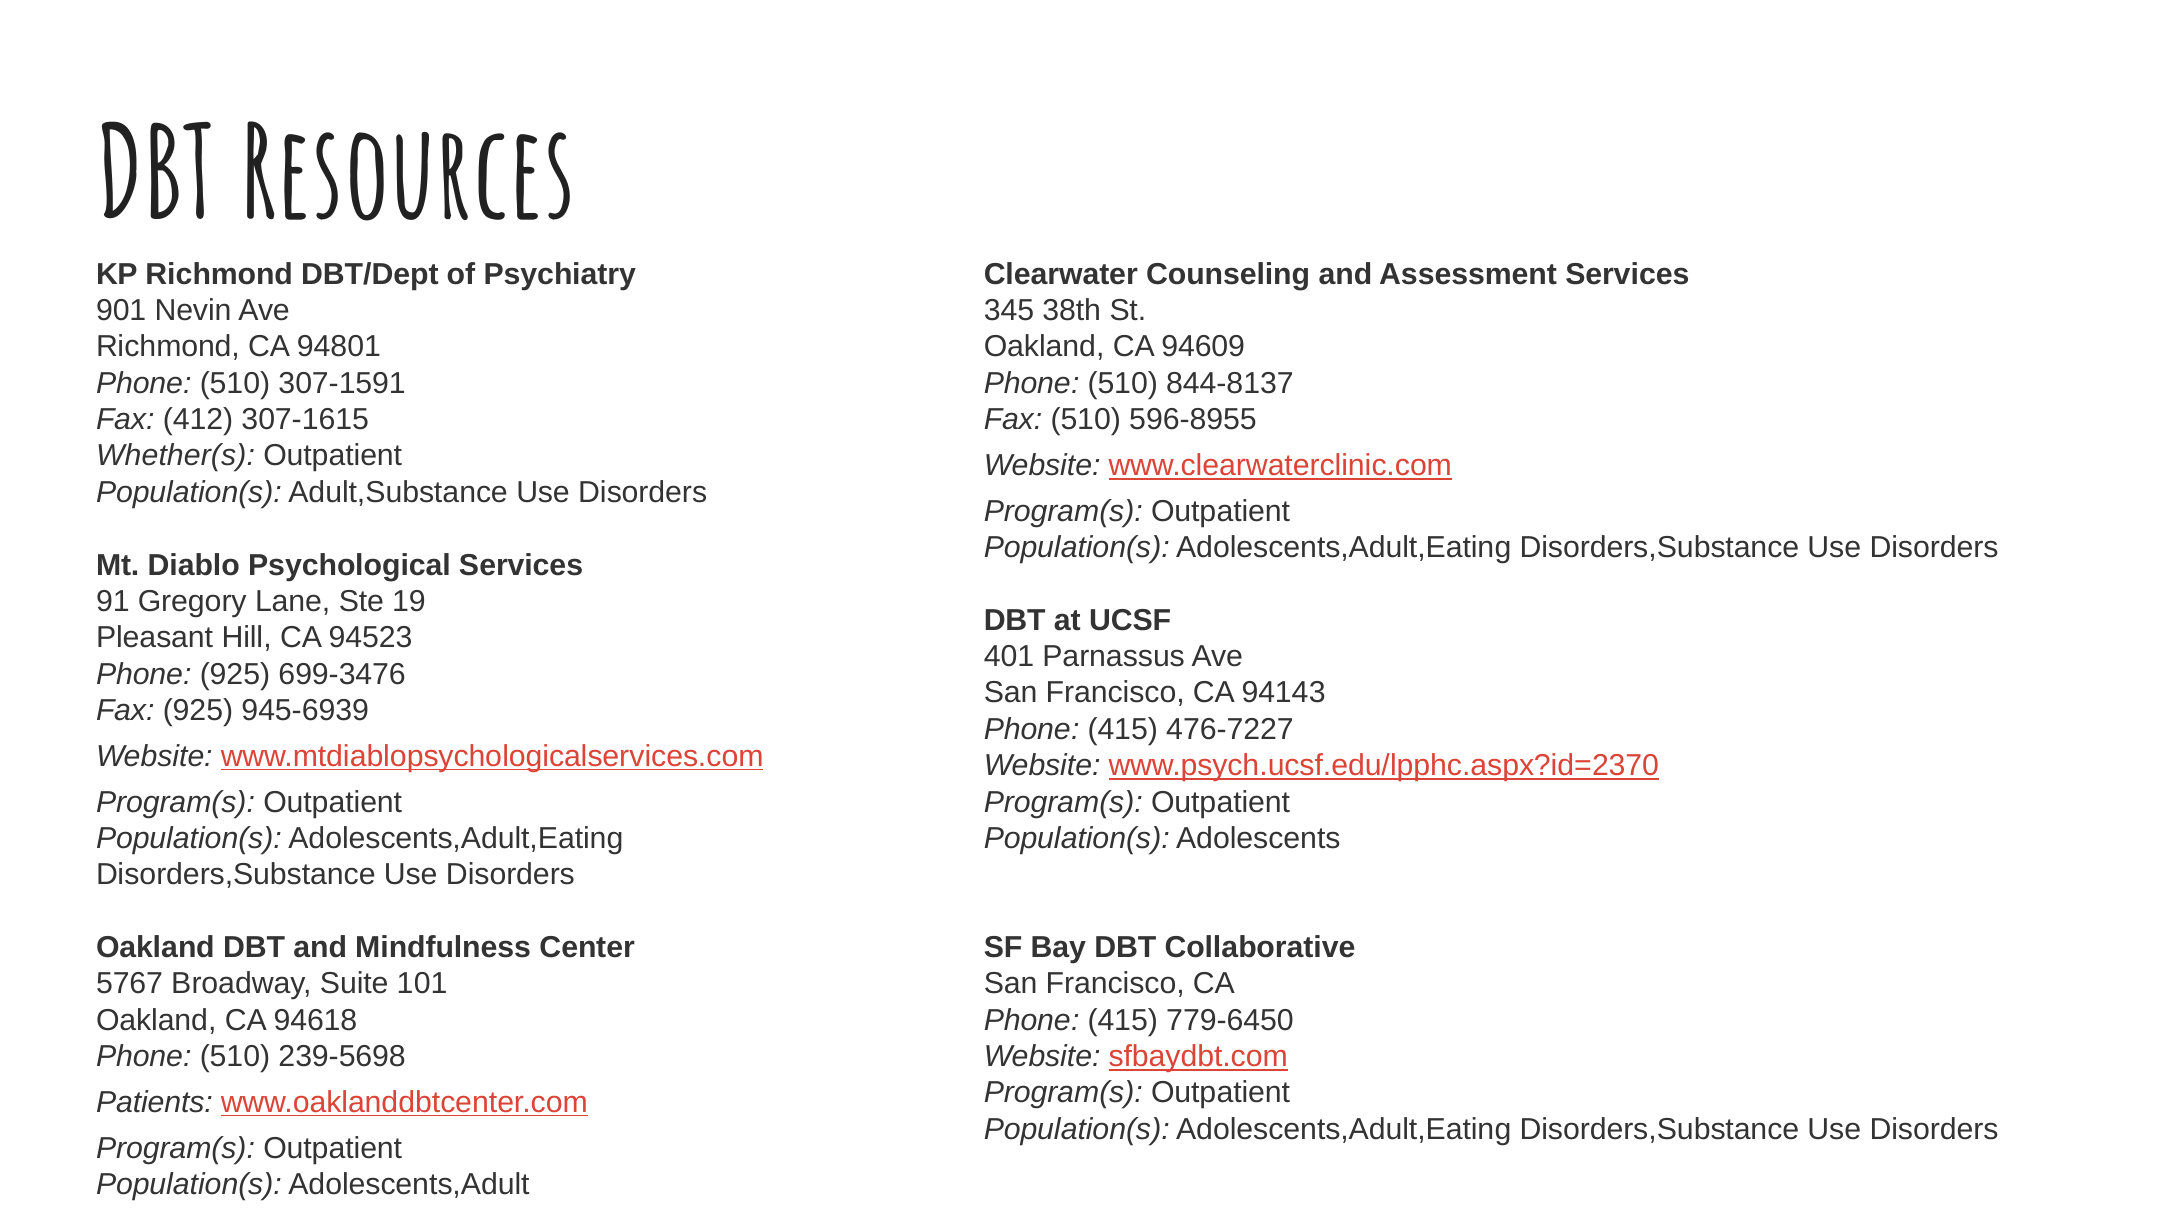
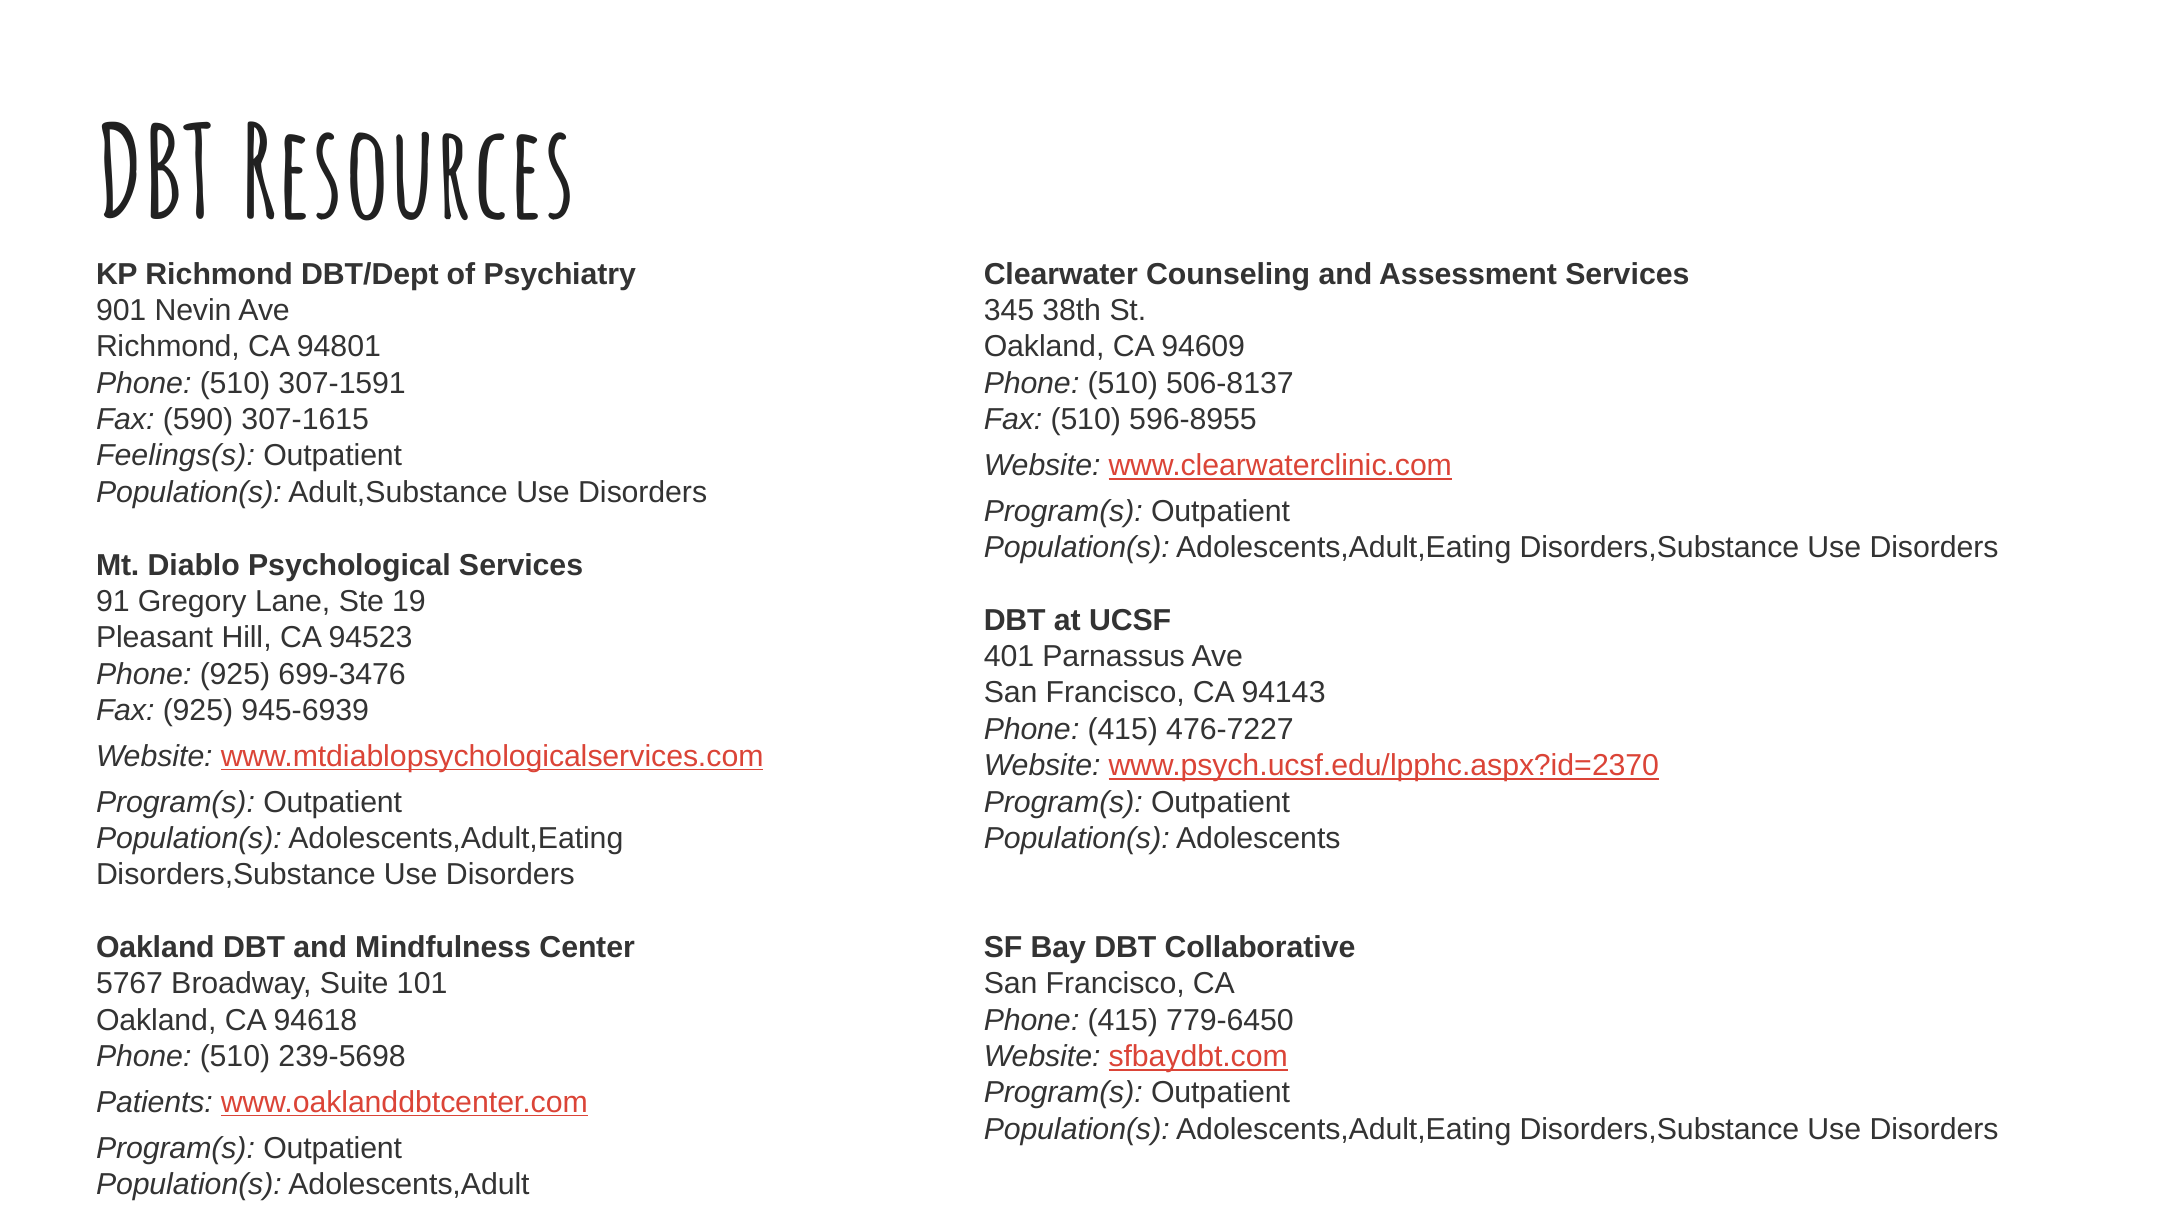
844-8137: 844-8137 -> 506-8137
412: 412 -> 590
Whether(s: Whether(s -> Feelings(s
